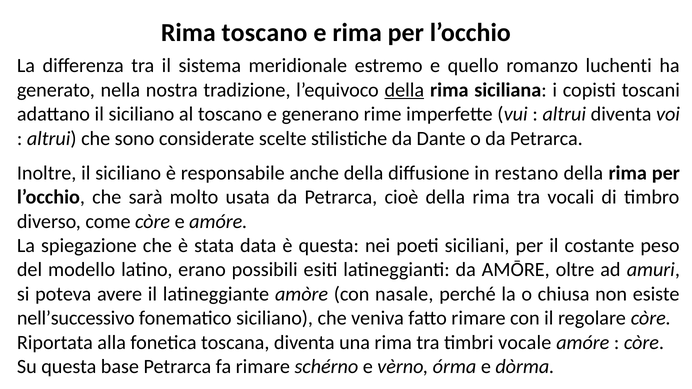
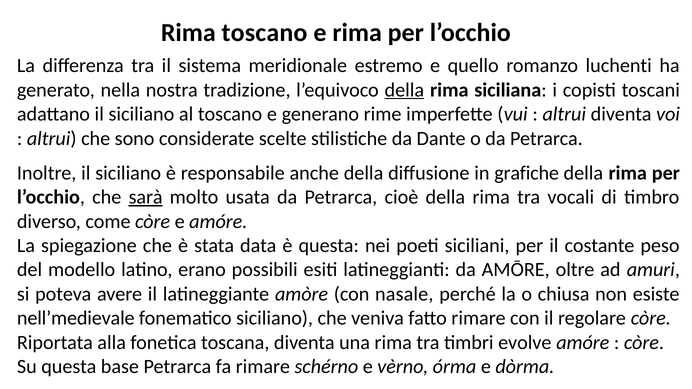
restano: restano -> grafiche
sarà underline: none -> present
nell’successivo: nell’successivo -> nell’medievale
vocale: vocale -> evolve
